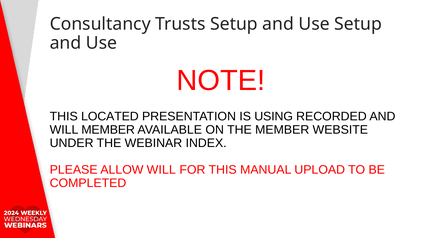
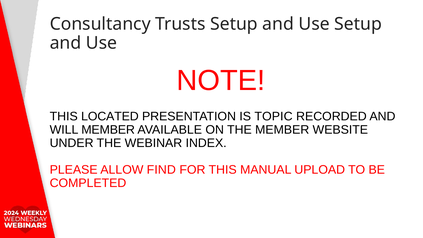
USING: USING -> TOPIC
ALLOW WILL: WILL -> FIND
